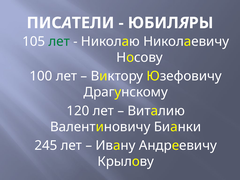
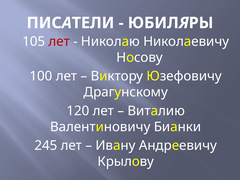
лет at (59, 42) colour: green -> red
